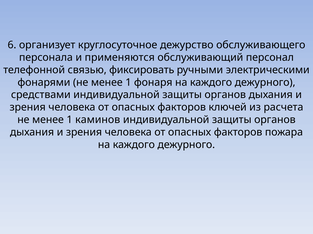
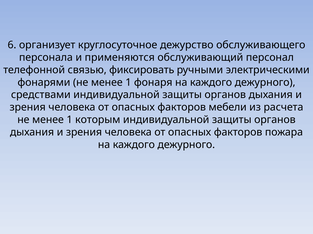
ключей: ключей -> мебели
каминов: каминов -> которым
